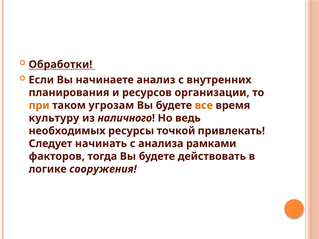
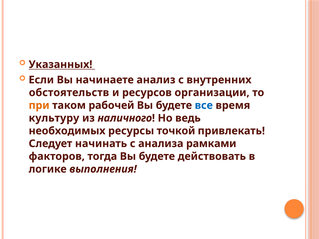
Обработки: Обработки -> Указанных
планирования: планирования -> обстоятельств
угрозам: угрозам -> рабочей
все colour: orange -> blue
сооружения: сооружения -> выполнения
